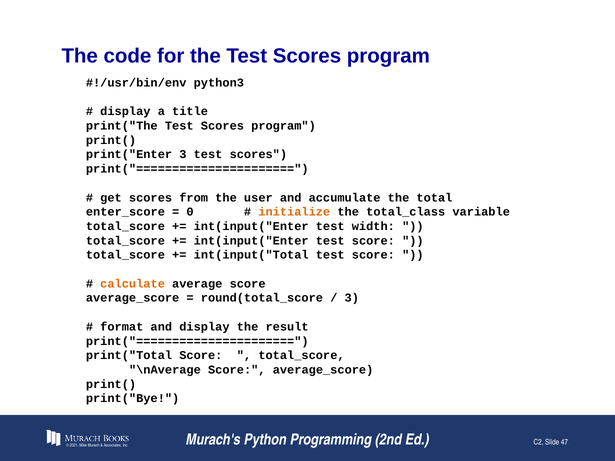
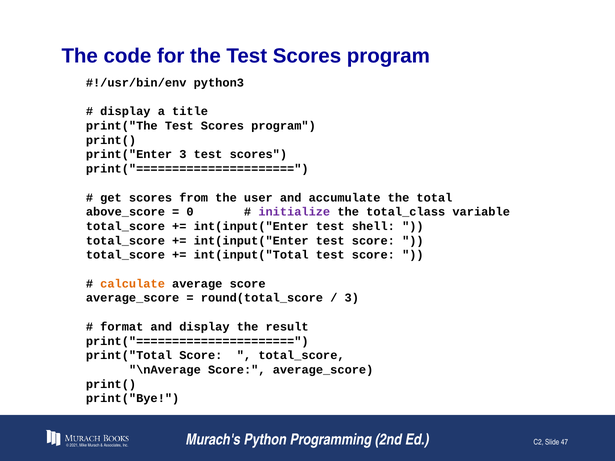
enter_score: enter_score -> above_score
initialize colour: orange -> purple
width: width -> shell
